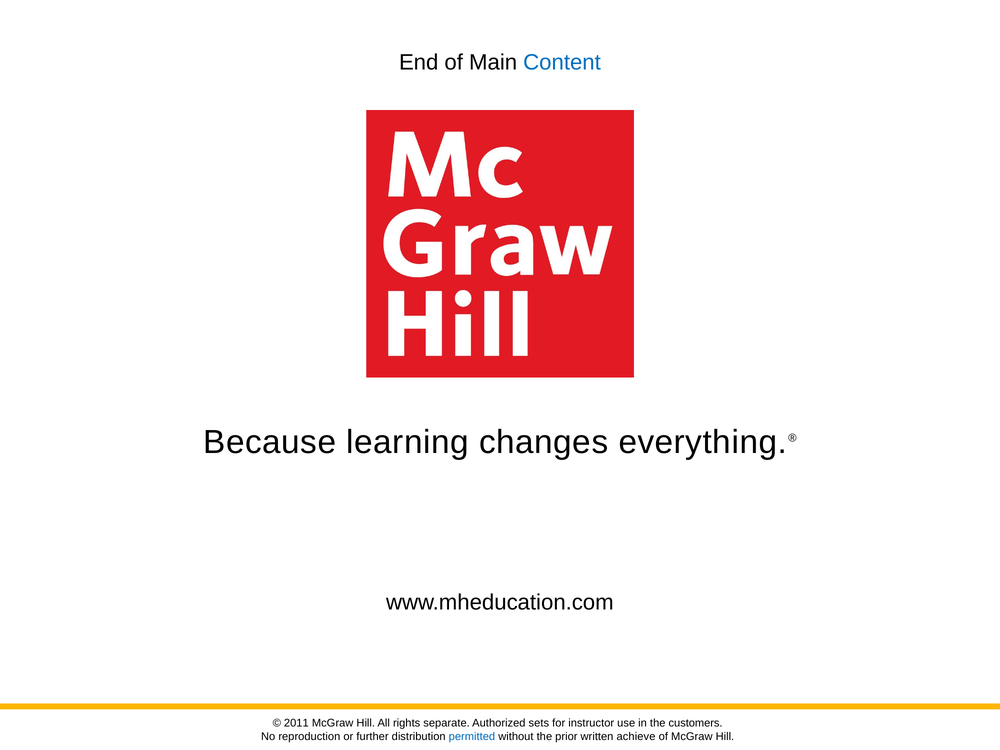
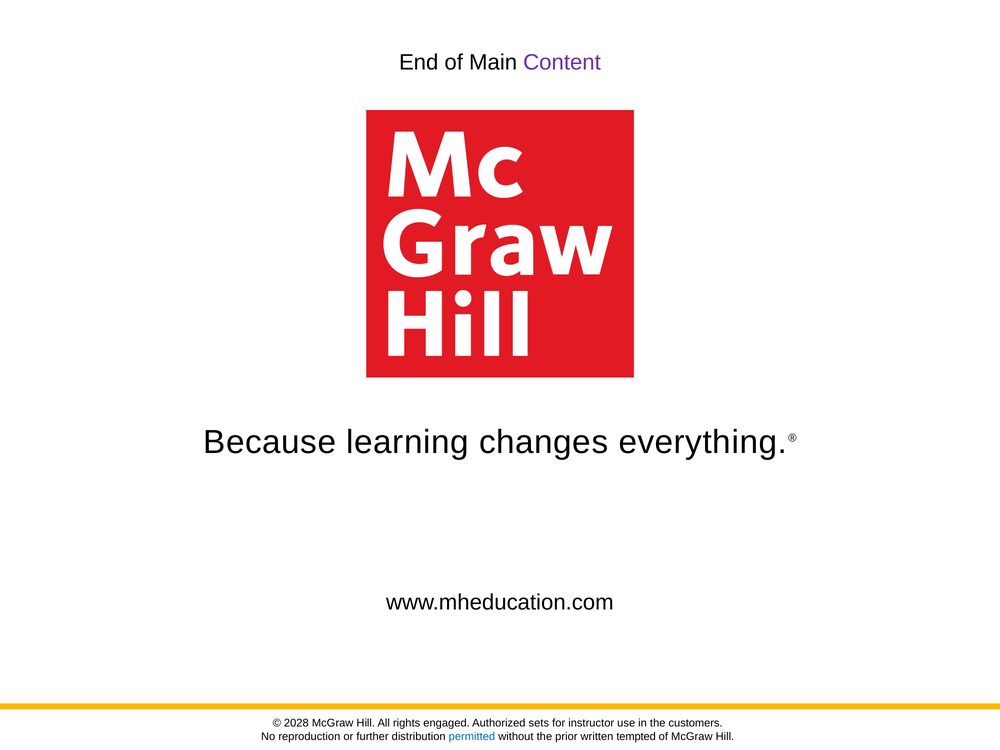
Content colour: blue -> purple
2011: 2011 -> 2028
separate: separate -> engaged
achieve: achieve -> tempted
